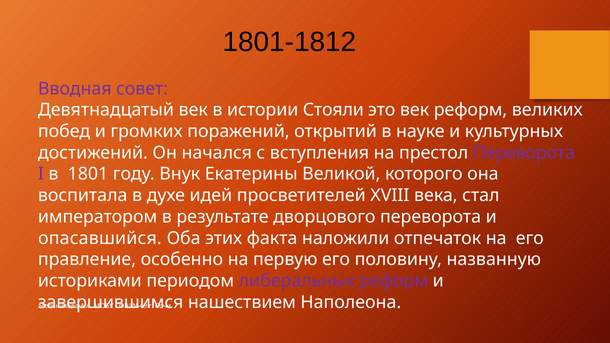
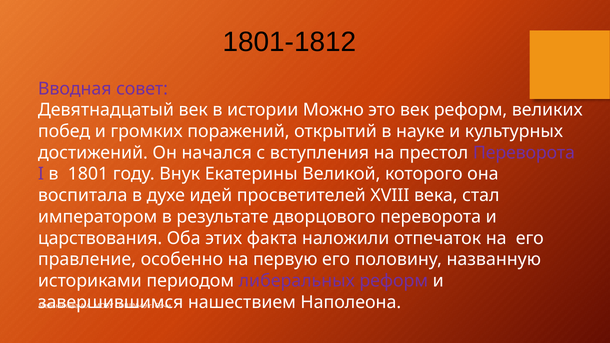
Стояли: Стояли -> Можно
опасавшийся: опасавшийся -> царствования
